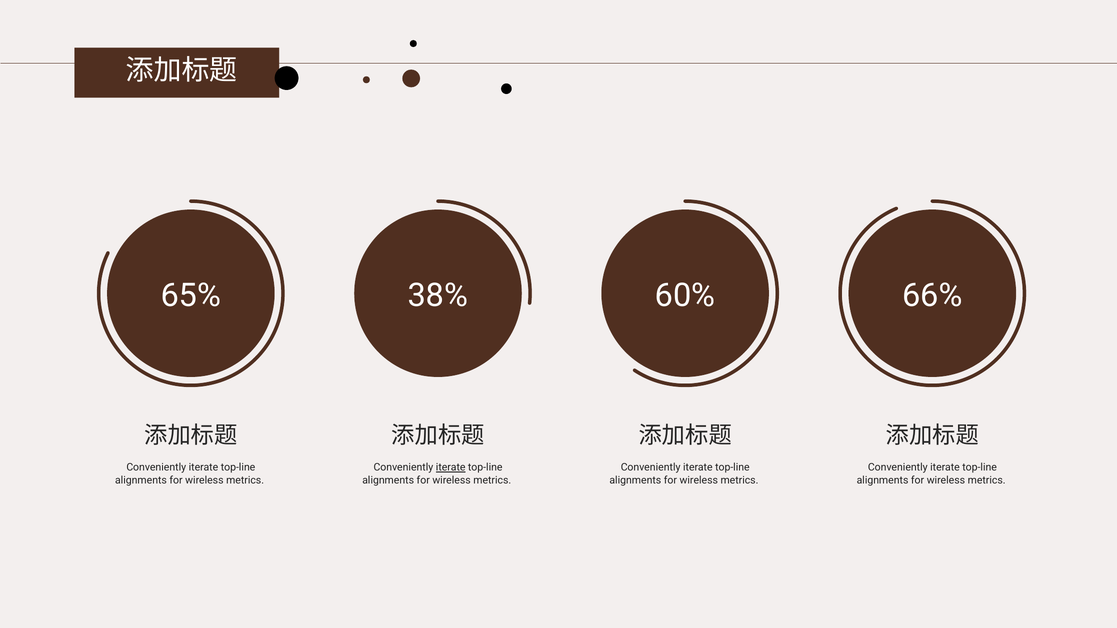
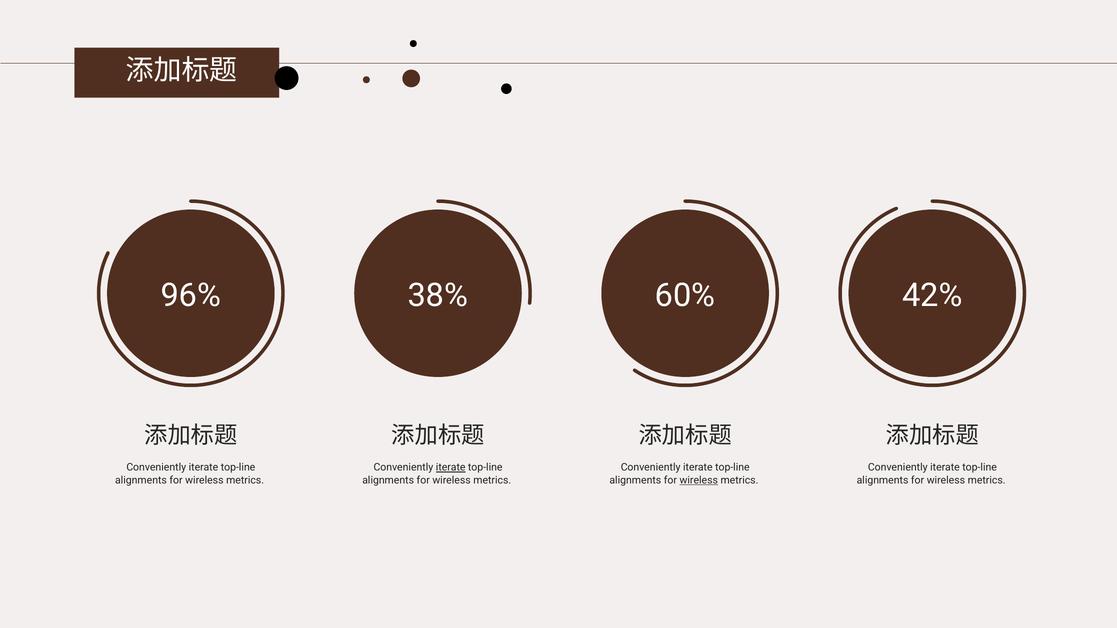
65%: 65% -> 96%
66%: 66% -> 42%
wireless at (699, 480) underline: none -> present
